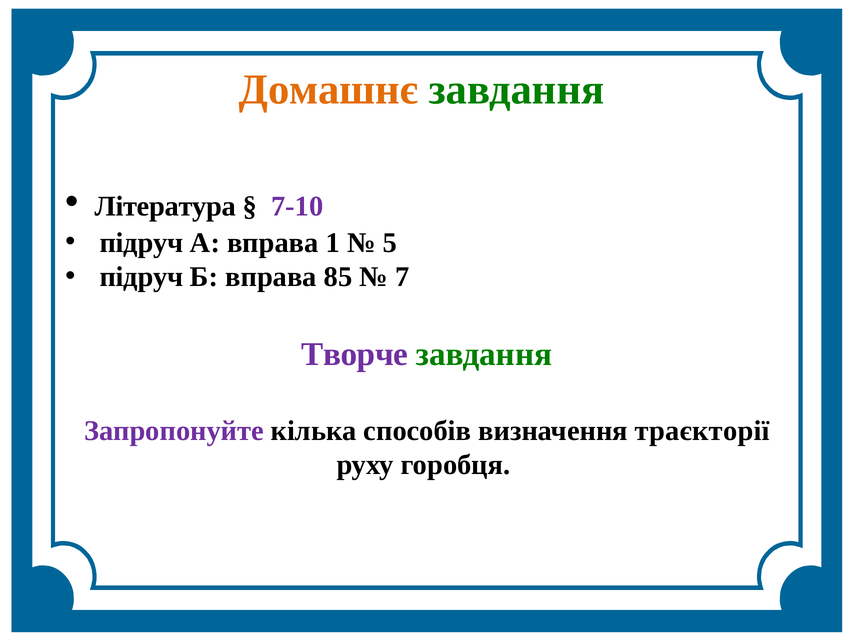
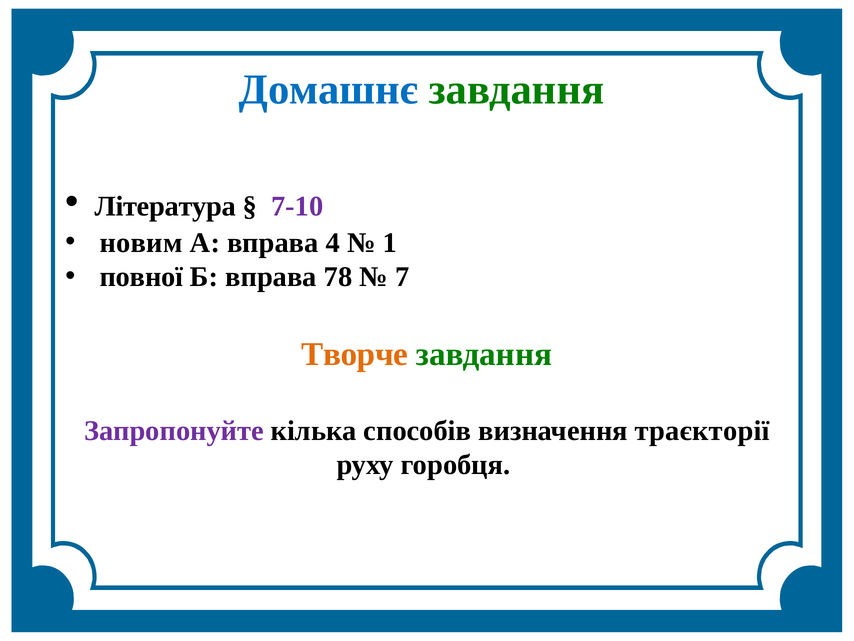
Домашнє colour: orange -> blue
підруч at (141, 242): підруч -> новим
1: 1 -> 4
5: 5 -> 1
підруч at (141, 277): підруч -> повної
85: 85 -> 78
Творче colour: purple -> orange
